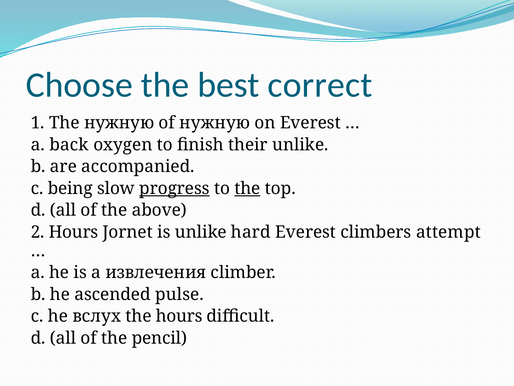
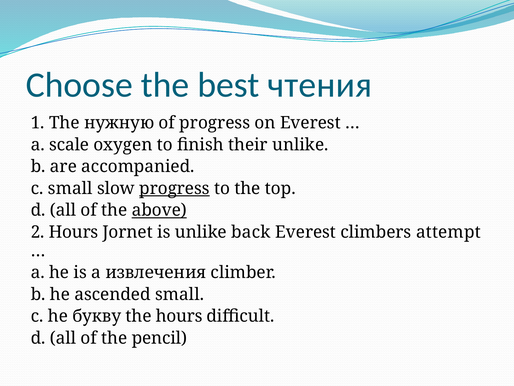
correct: correct -> чтения
of нужную: нужную -> progress
back: back -> scale
c being: being -> small
the at (247, 188) underline: present -> none
above underline: none -> present
hard: hard -> back
ascended pulse: pulse -> small
вслух: вслух -> букву
